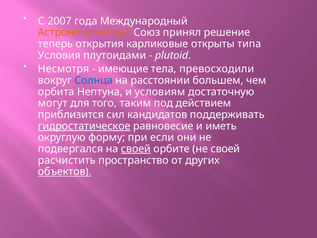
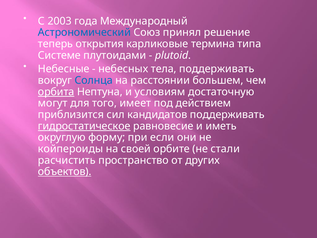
2007: 2007 -> 2003
Астрономический colour: orange -> blue
открыты: открыты -> термина
Условия: Условия -> Системе
Несмотря: Несмотря -> Небесные
имеющие: имеющие -> небесных
тела превосходили: превосходили -> поддерживать
орбита underline: none -> present
таким: таким -> имеет
подвергался: подвергался -> койпероиды
своей at (136, 149) underline: present -> none
не своей: своей -> стали
